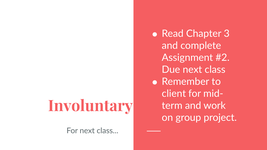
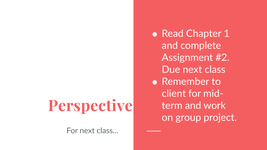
3: 3 -> 1
Involuntary: Involuntary -> Perspective
